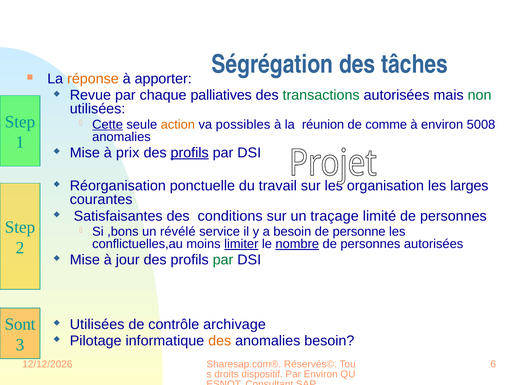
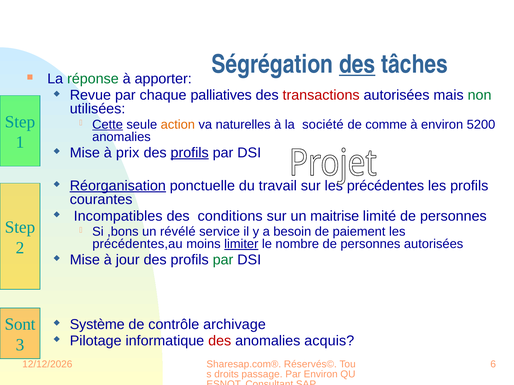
des at (357, 64) underline: none -> present
réponse colour: orange -> green
transactions colour: green -> red
possibles: possibles -> naturelles
réunion: réunion -> société
5008: 5008 -> 5200
Réorganisation underline: none -> present
organisation: organisation -> précédentes
les larges: larges -> profils
Satisfaisantes: Satisfaisantes -> Incompatibles
traçage: traçage -> maitrise
personne: personne -> paiement
conflictuelles,au: conflictuelles,au -> précédentes,au
nombre underline: present -> none
Utilisées at (97, 325): Utilisées -> Système
des at (220, 341) colour: orange -> red
anomalies besoin: besoin -> acquis
dispositif: dispositif -> passage
